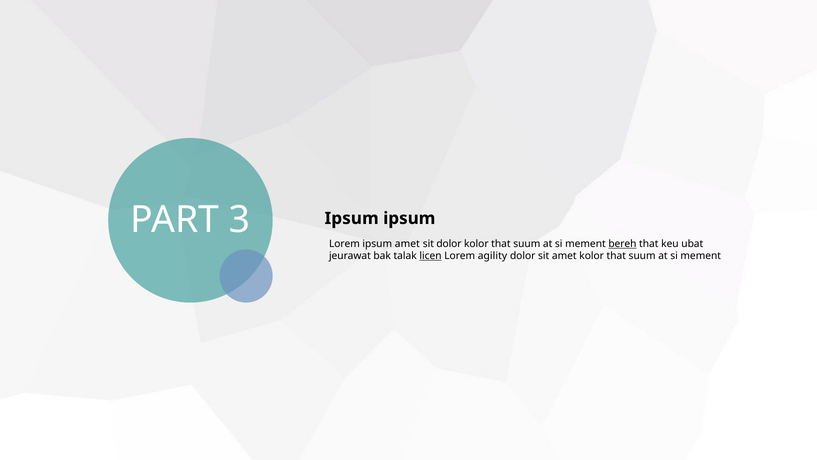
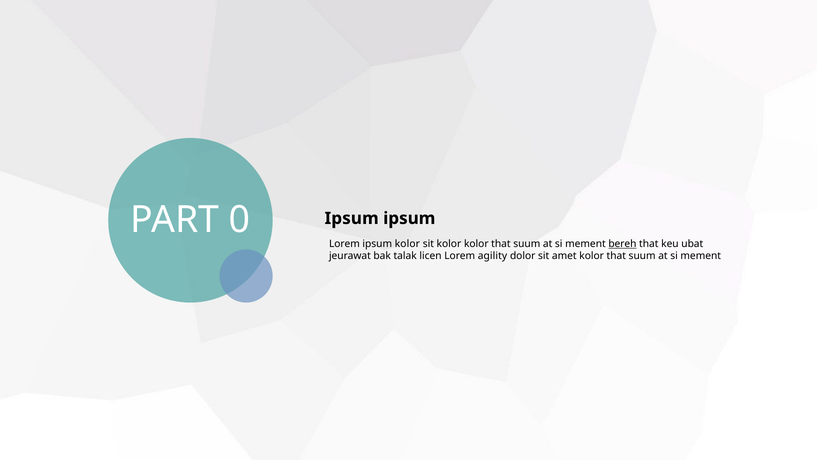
3: 3 -> 0
ipsum amet: amet -> kolor
sit dolor: dolor -> kolor
licen underline: present -> none
